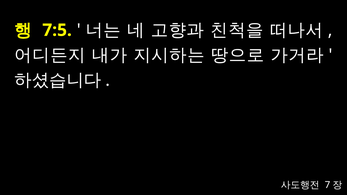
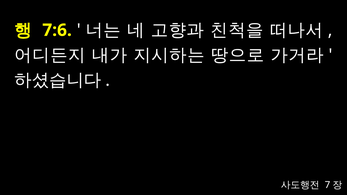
7:5: 7:5 -> 7:6
